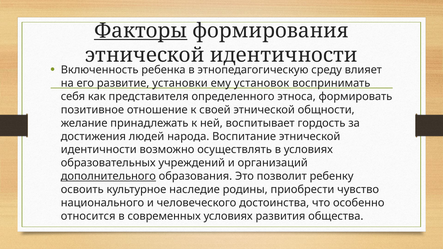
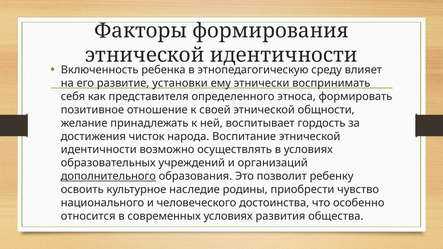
Факторы underline: present -> none
установок: установок -> этнически
людей: людей -> чисток
